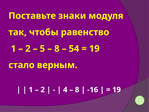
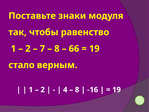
5: 5 -> 7
54: 54 -> 66
